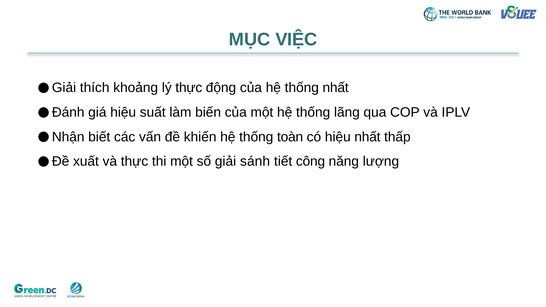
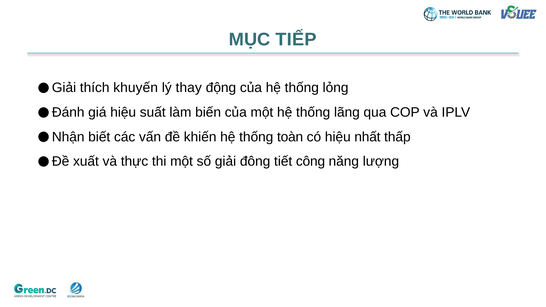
VIỆC: VIỆC -> TIẾP
khoảng: khoảng -> khuyến
lý thực: thực -> thay
thống nhất: nhất -> lỏng
sánh: sánh -> đông
